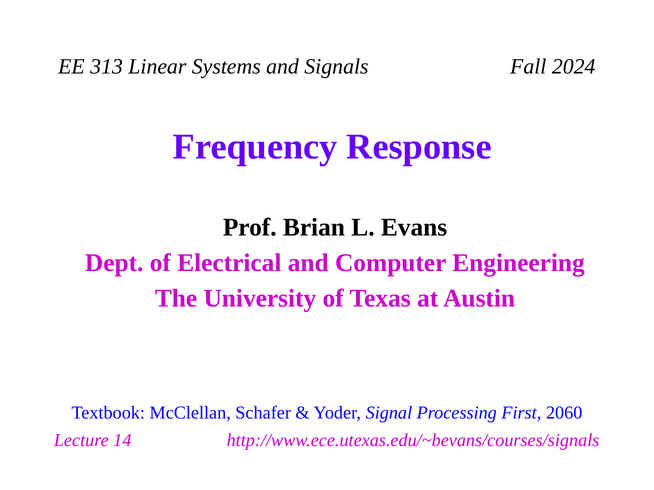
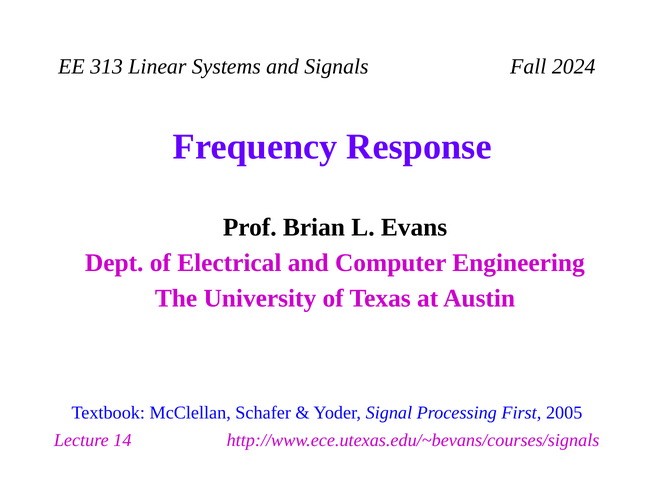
2060: 2060 -> 2005
